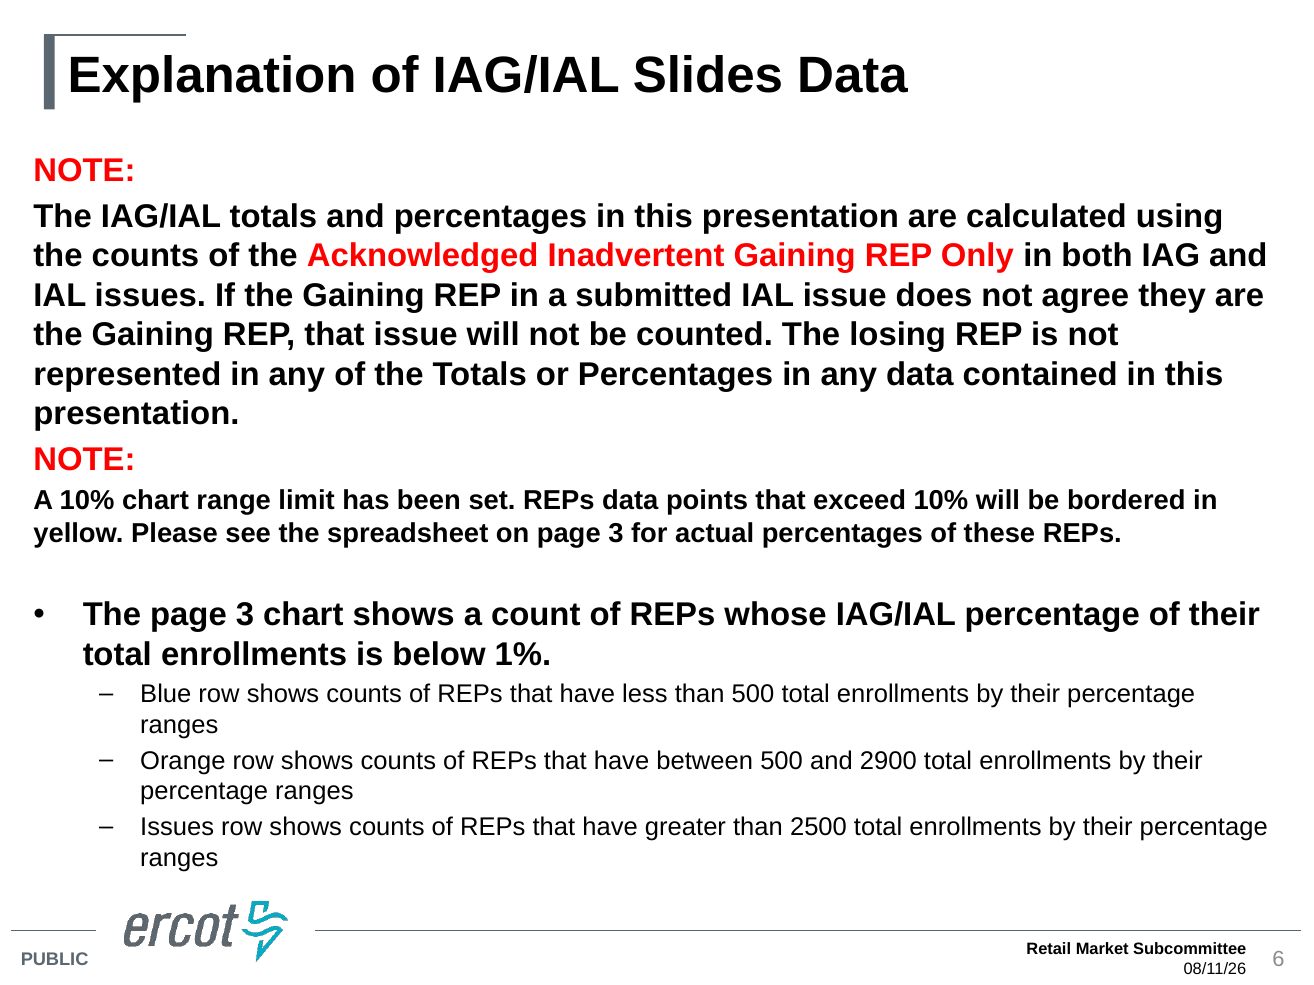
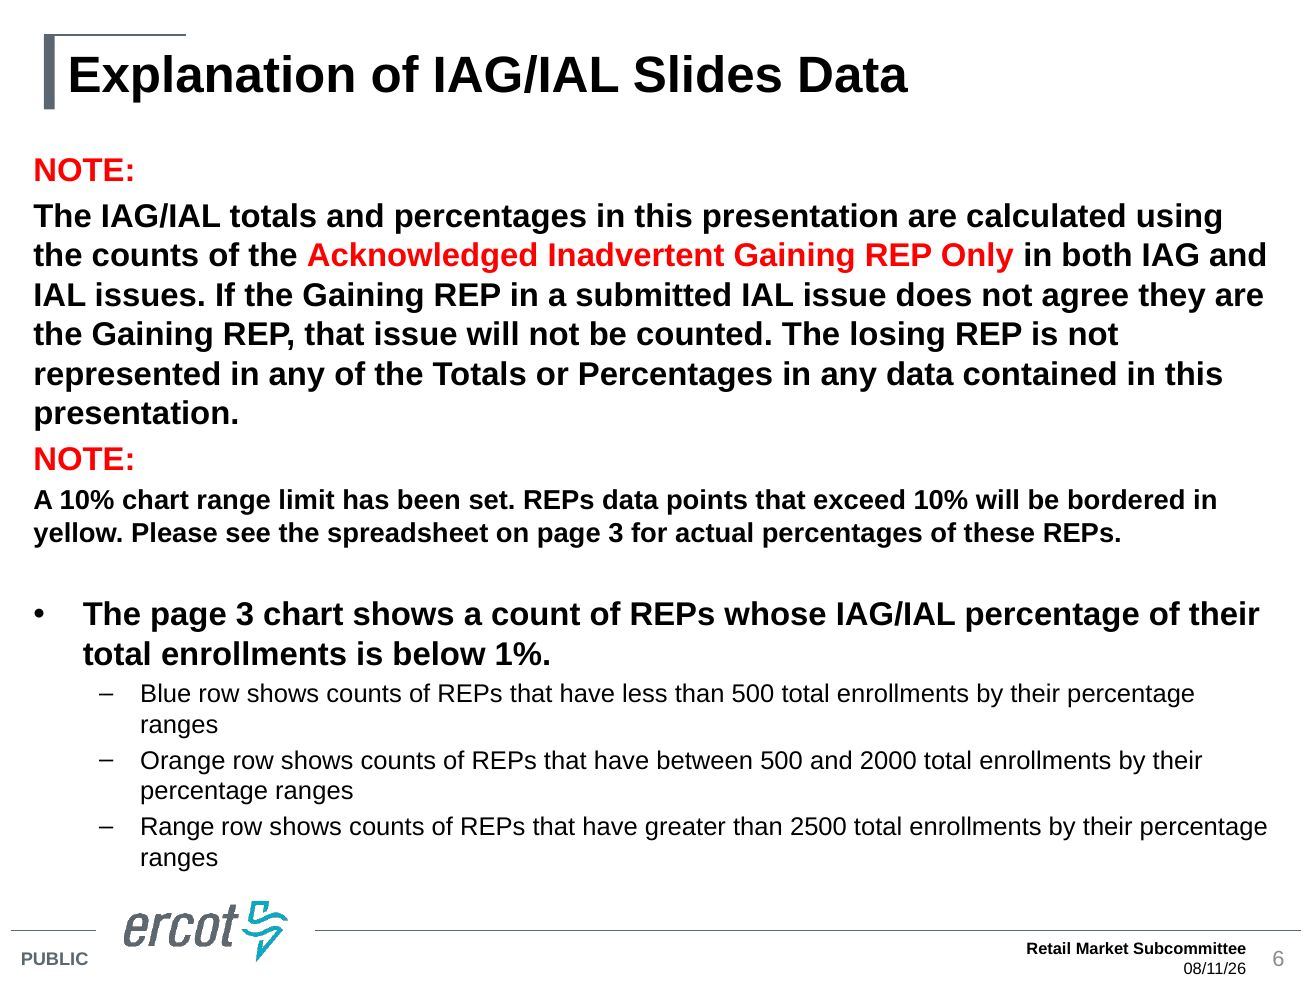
2900: 2900 -> 2000
Issues at (177, 827): Issues -> Range
